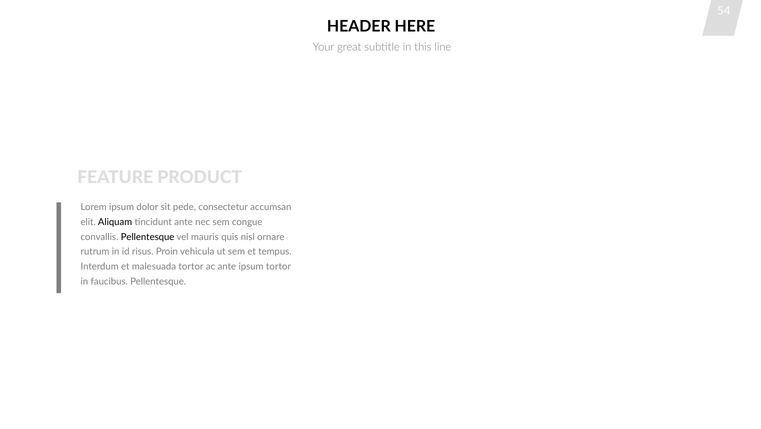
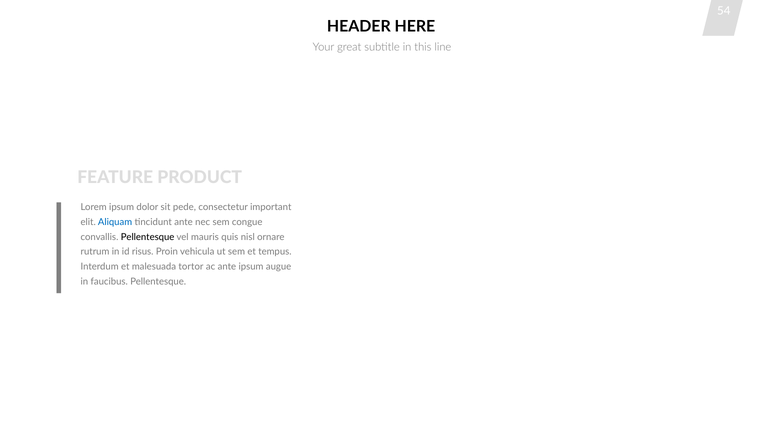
accumsan: accumsan -> important
Aliquam colour: black -> blue
ipsum tortor: tortor -> augue
